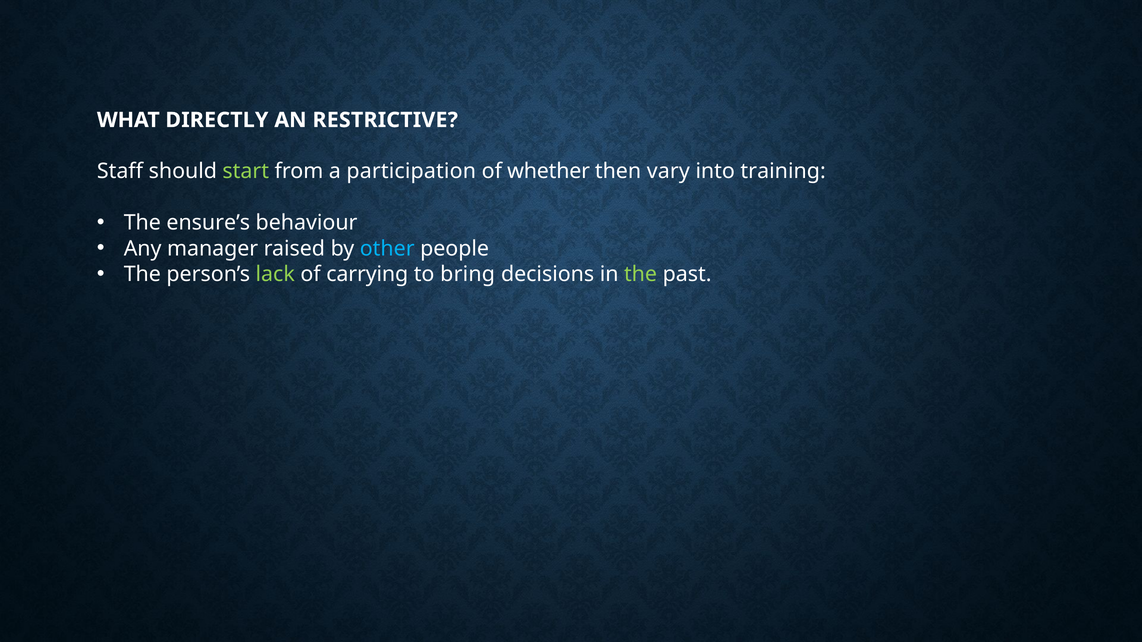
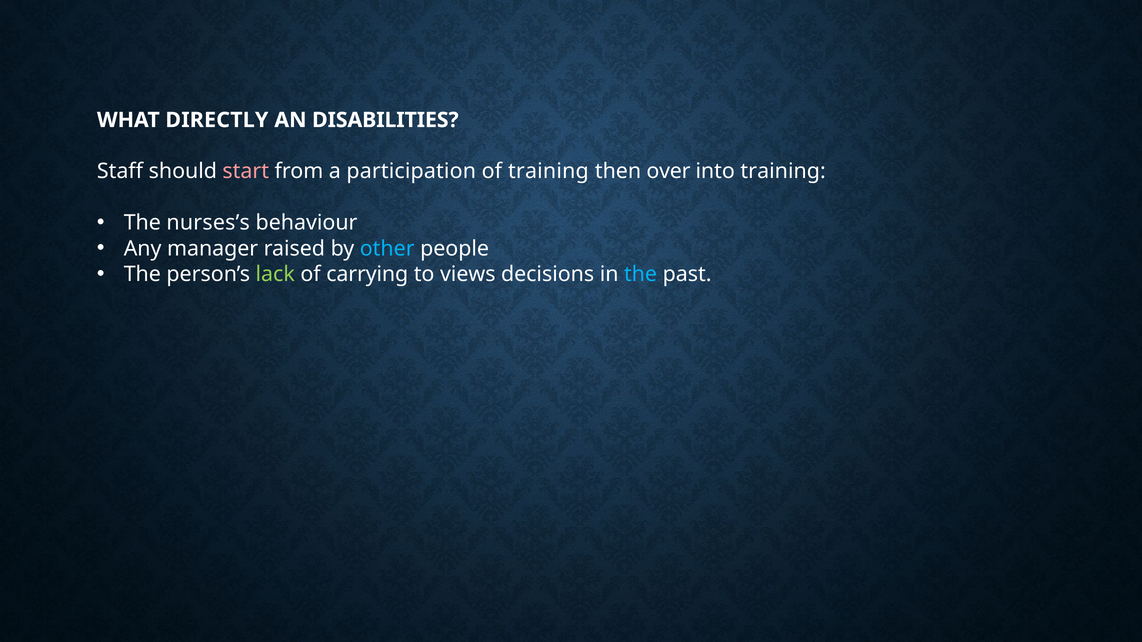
RESTRICTIVE: RESTRICTIVE -> DISABILITIES
start colour: light green -> pink
of whether: whether -> training
vary: vary -> over
ensure’s: ensure’s -> nurses’s
bring: bring -> views
the at (641, 274) colour: light green -> light blue
